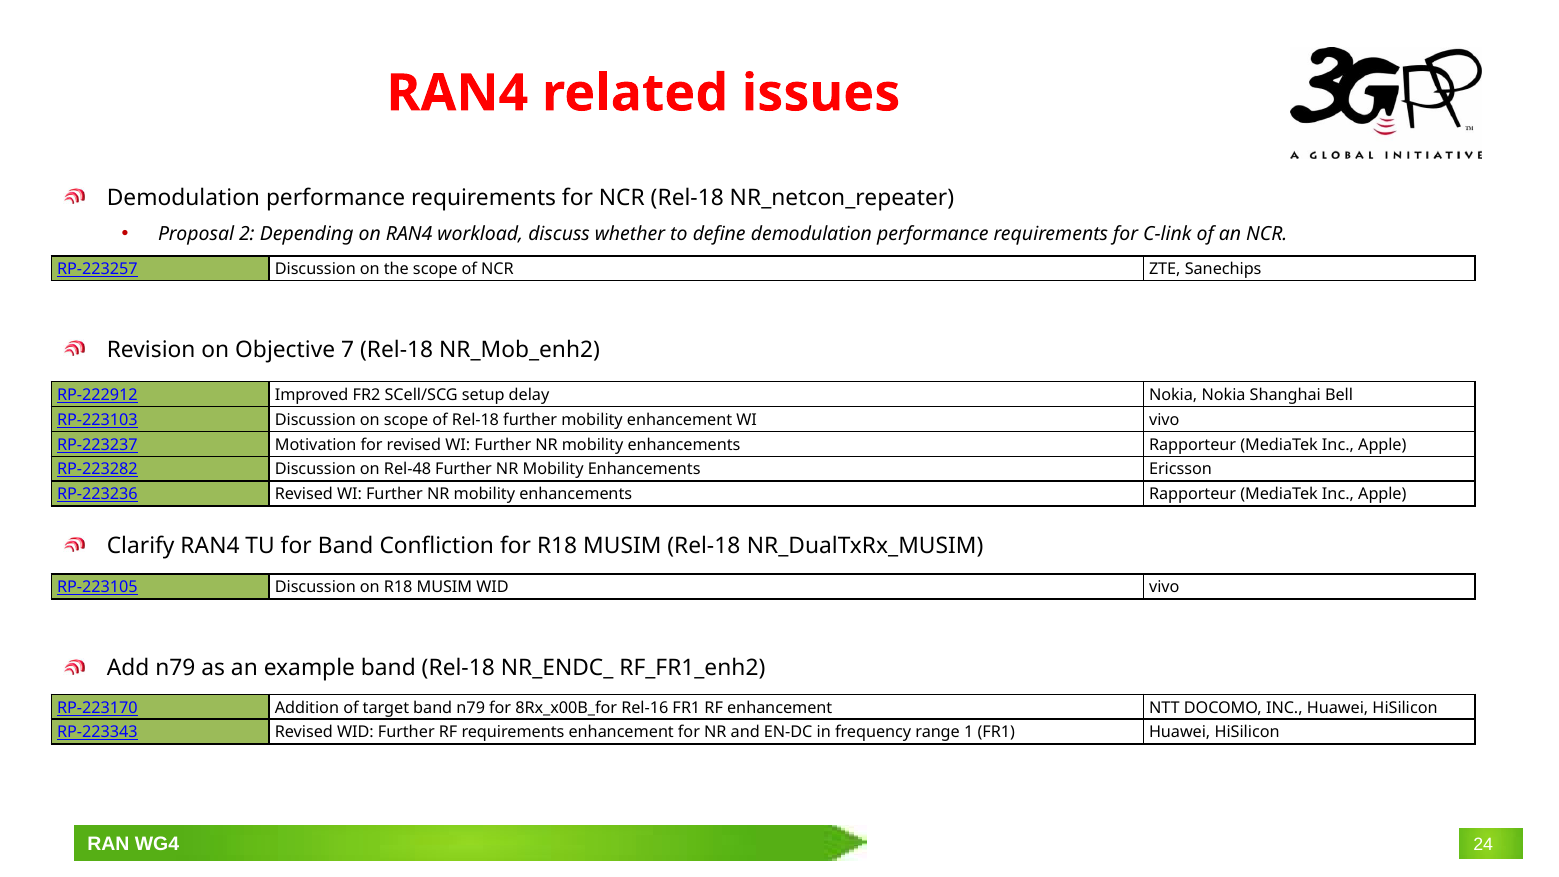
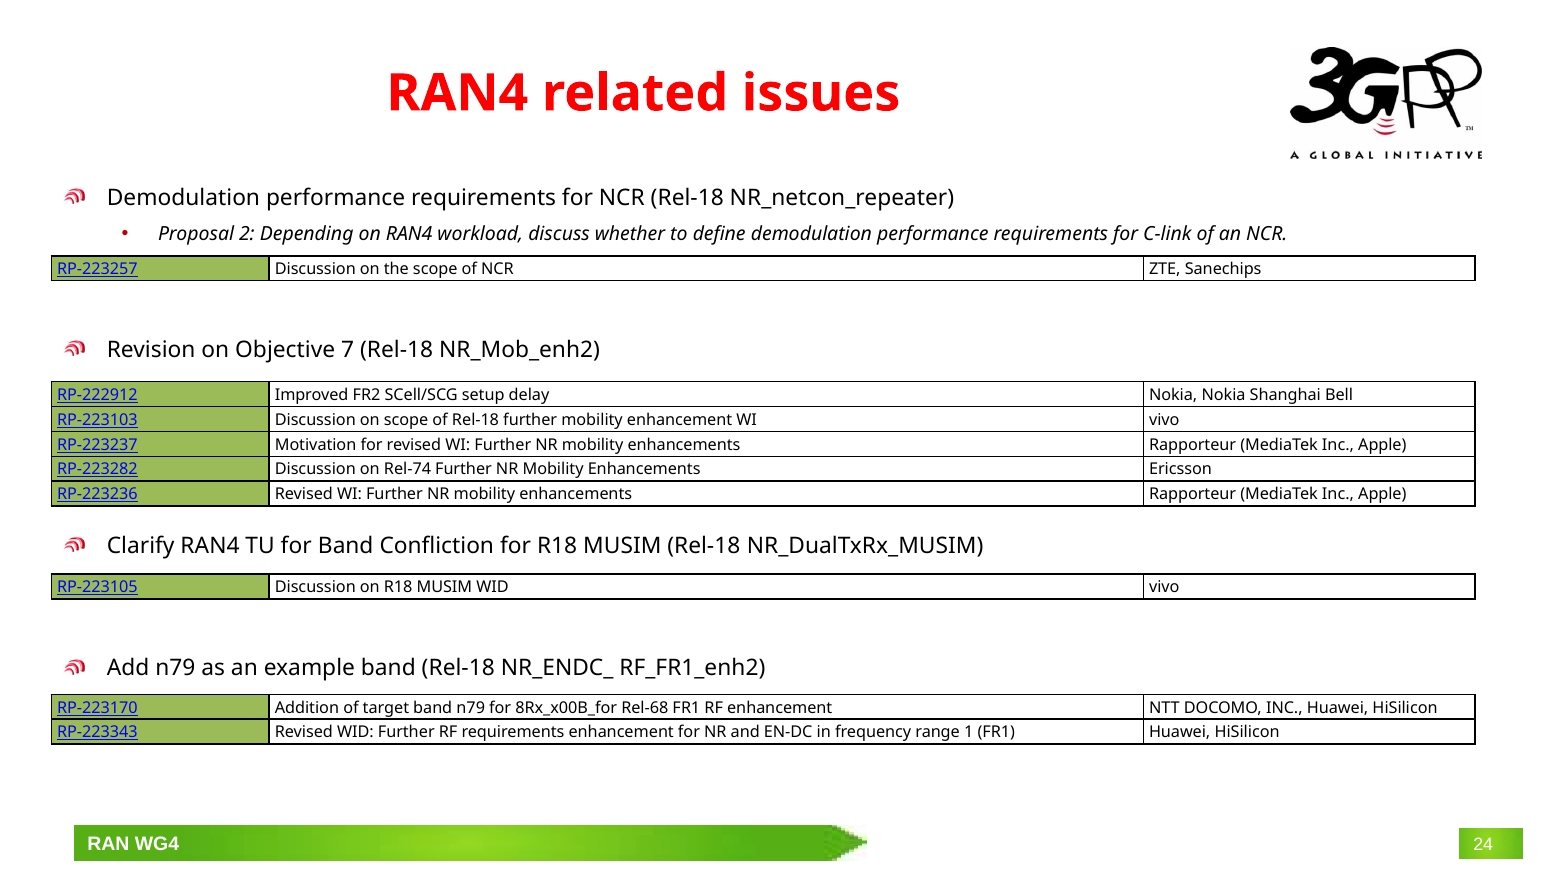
Rel-48: Rel-48 -> Rel-74
Rel-16: Rel-16 -> Rel-68
